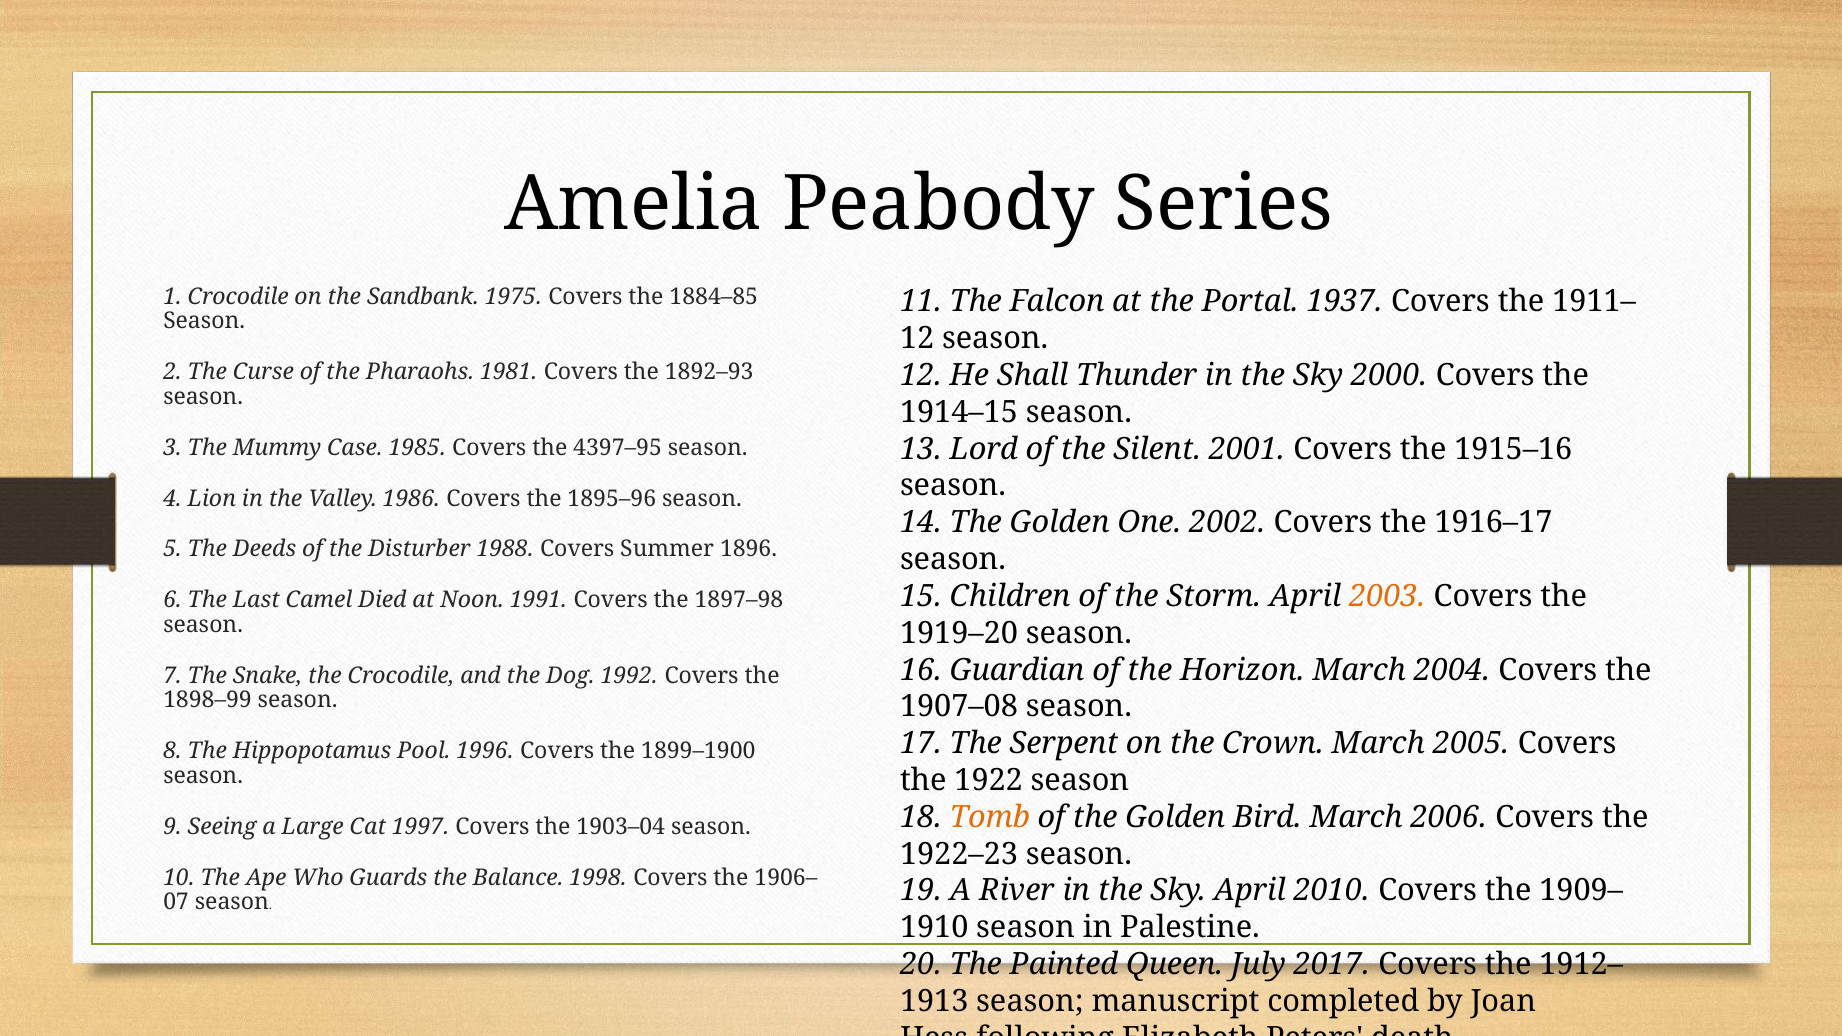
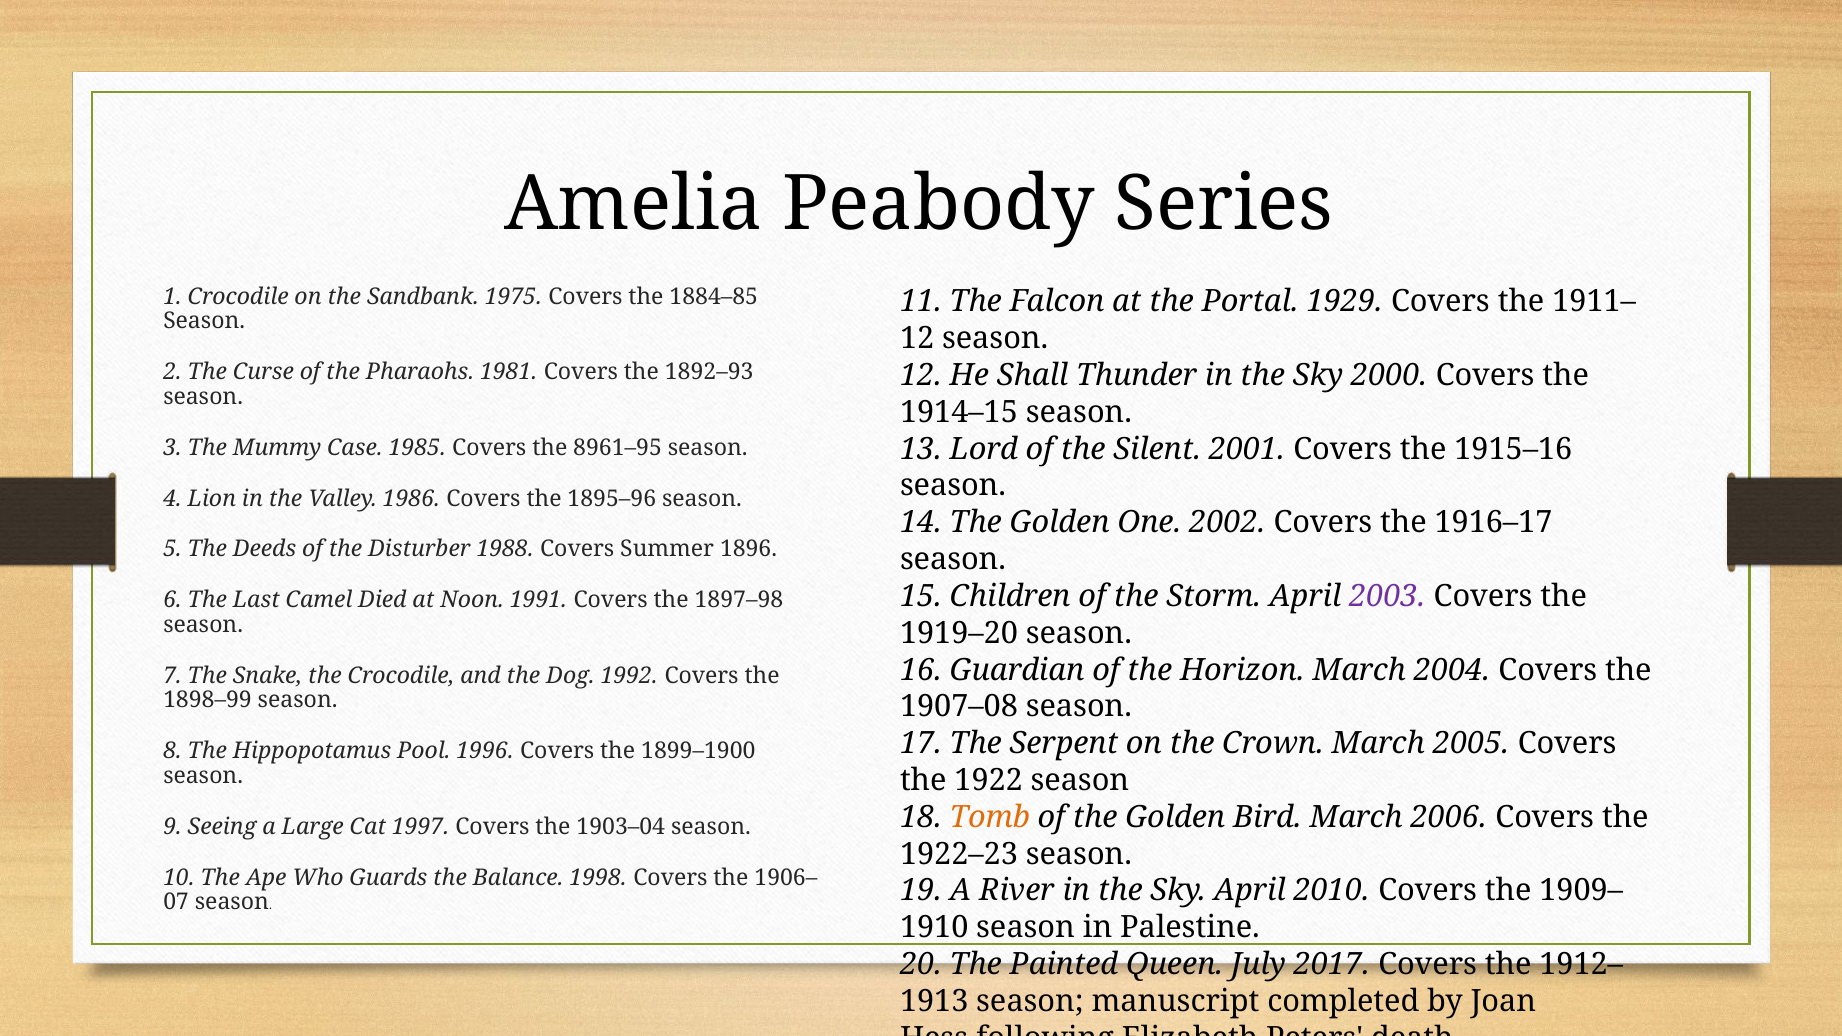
1937: 1937 -> 1929
4397–95: 4397–95 -> 8961–95
2003 colour: orange -> purple
